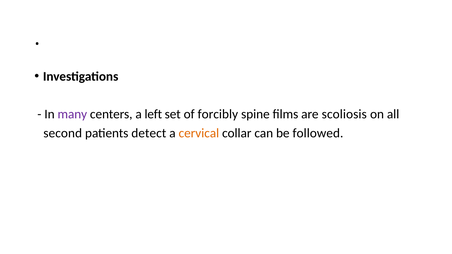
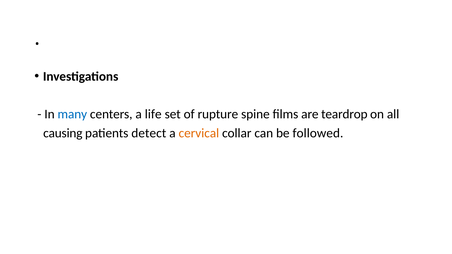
many colour: purple -> blue
left: left -> life
forcibly: forcibly -> rupture
scoliosis: scoliosis -> teardrop
second: second -> causing
